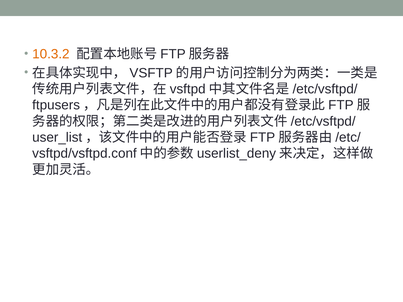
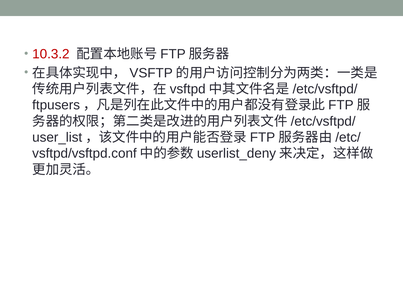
10.3.2 colour: orange -> red
